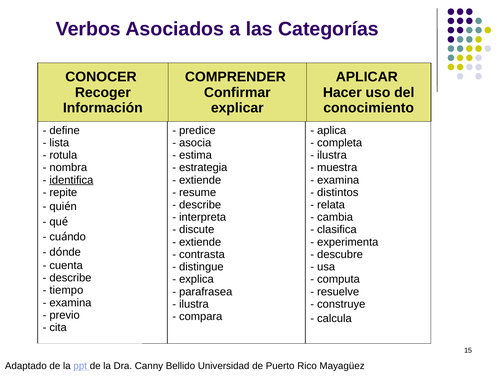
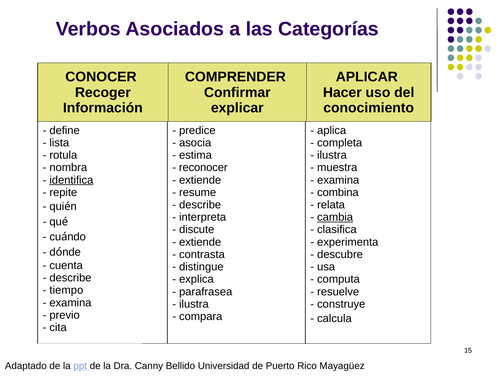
estrategia: estrategia -> reconocer
distintos: distintos -> combina
cambia underline: none -> present
